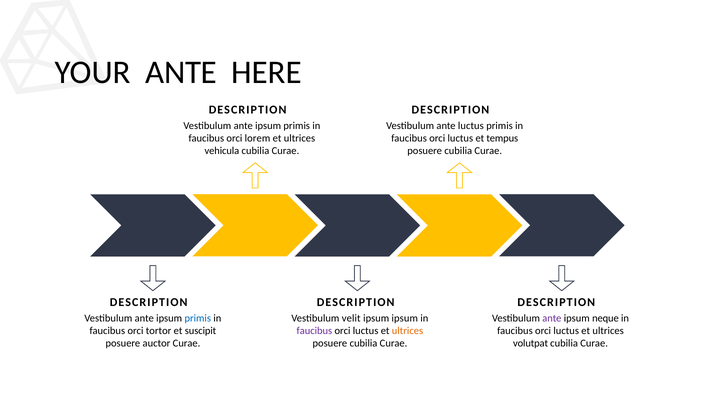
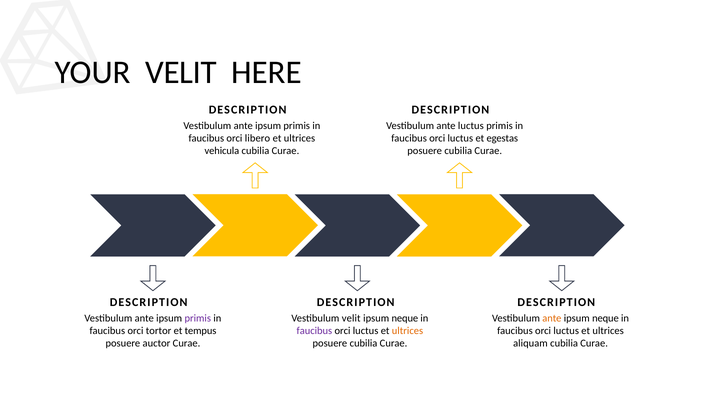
YOUR ANTE: ANTE -> VELIT
lorem: lorem -> libero
tempus: tempus -> egestas
primis at (198, 318) colour: blue -> purple
ipsum at (405, 318): ipsum -> neque
ante at (552, 318) colour: purple -> orange
suscipit: suscipit -> tempus
volutpat: volutpat -> aliquam
